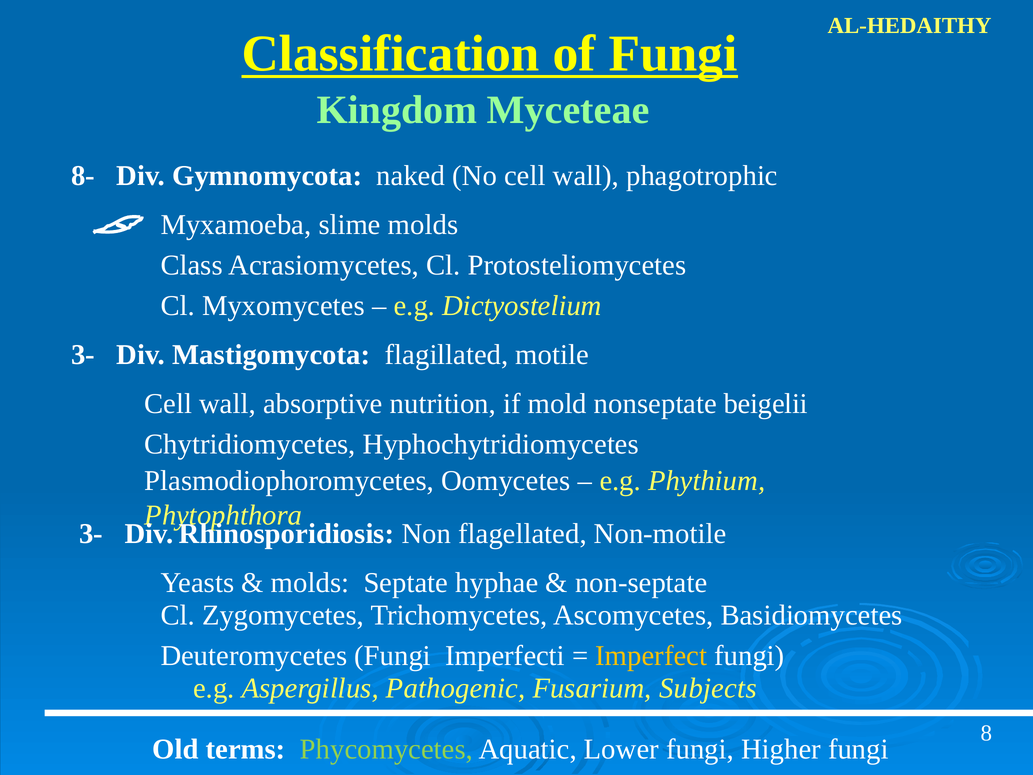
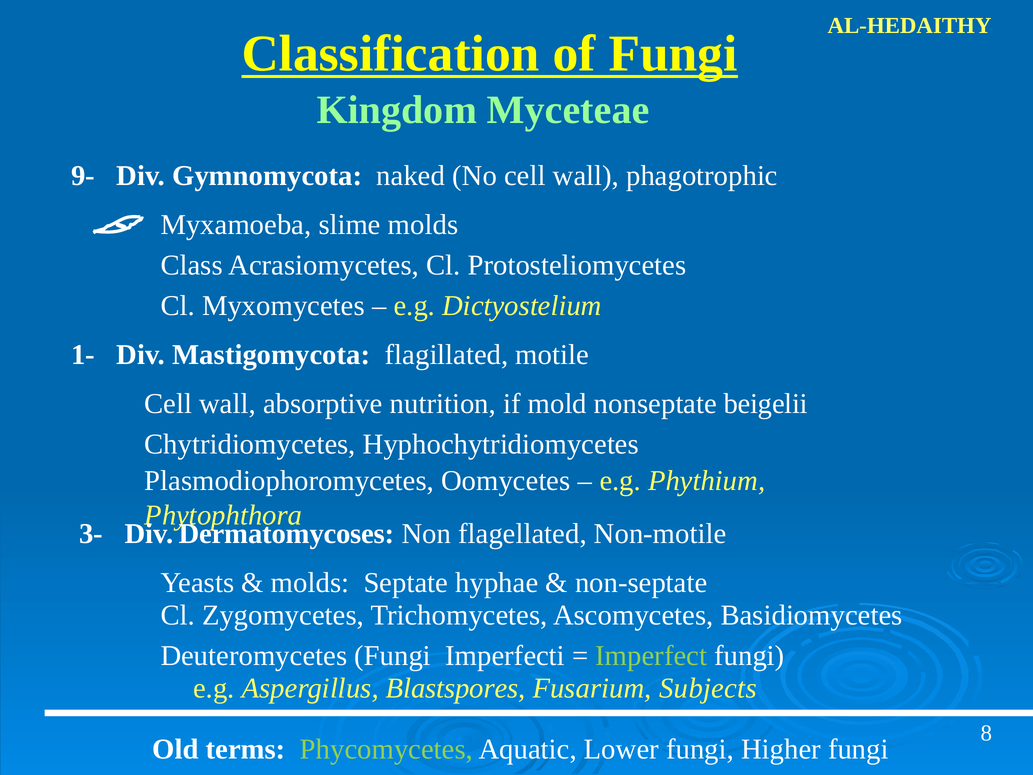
8-: 8- -> 9-
3- at (83, 355): 3- -> 1-
Rhinosporidiosis: Rhinosporidiosis -> Dermatomycoses
Imperfect colour: yellow -> light green
Pathogenic: Pathogenic -> Blastspores
